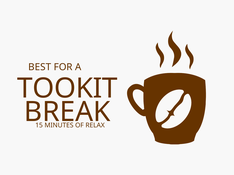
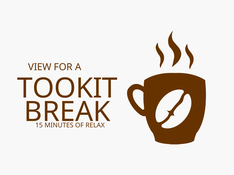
BEST: BEST -> VIEW
